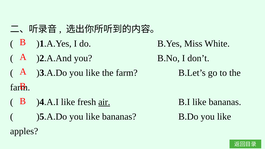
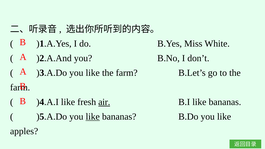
like at (93, 117) underline: none -> present
